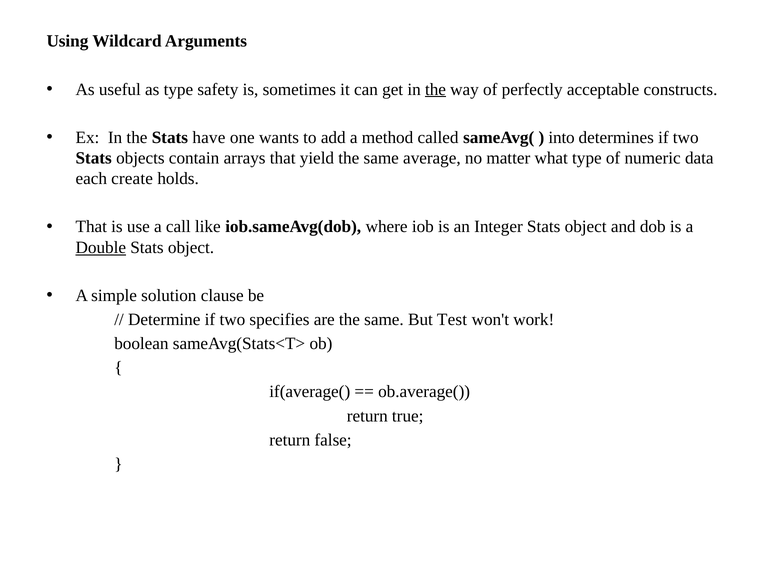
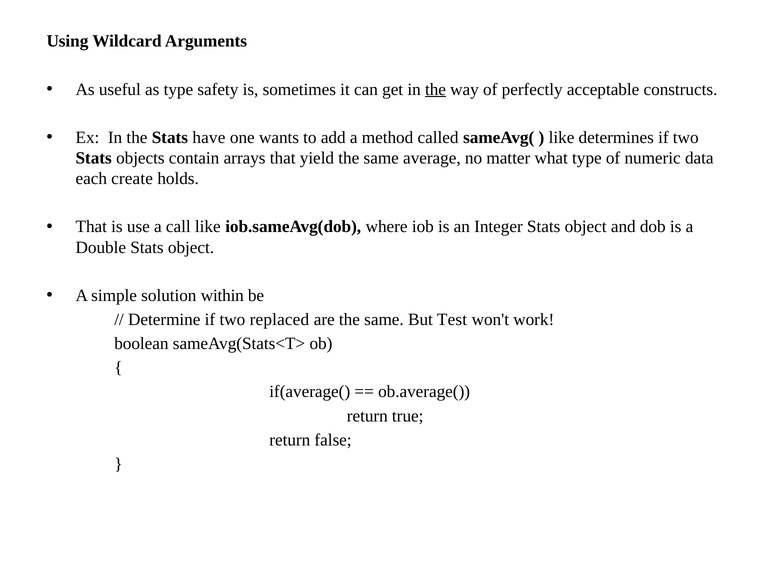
into at (562, 138): into -> like
Double underline: present -> none
clause: clause -> within
specifies: specifies -> replaced
